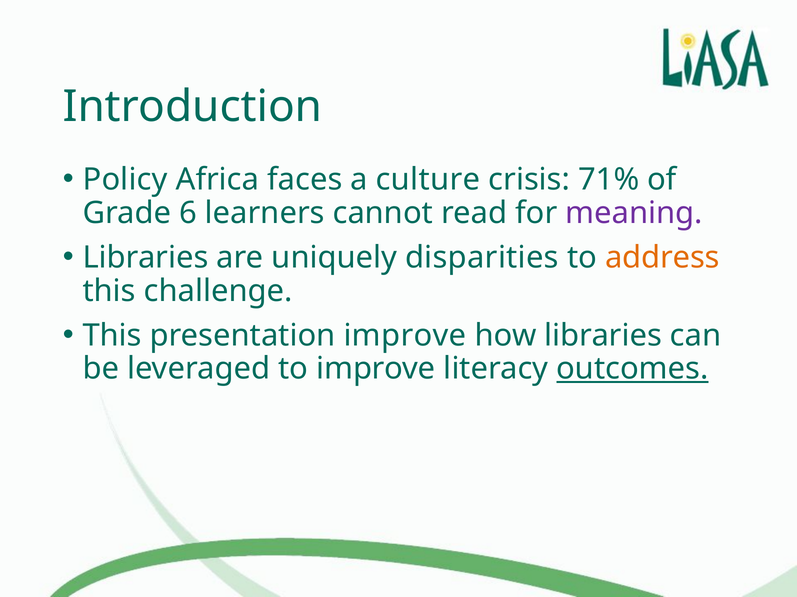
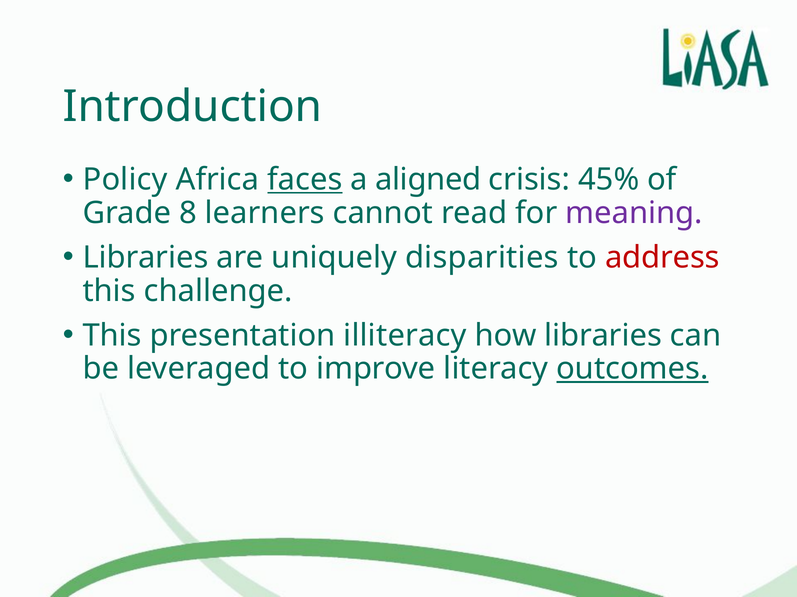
faces underline: none -> present
culture: culture -> aligned
71%: 71% -> 45%
6: 6 -> 8
address colour: orange -> red
presentation improve: improve -> illiteracy
